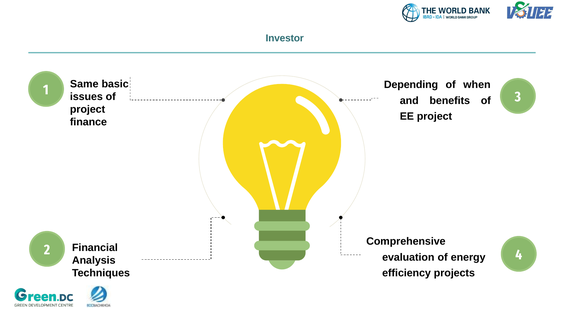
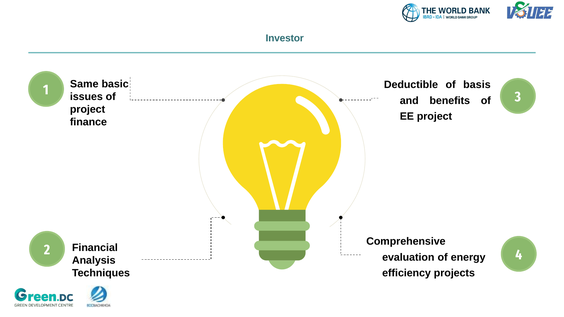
Depending: Depending -> Deductible
when: when -> basis
